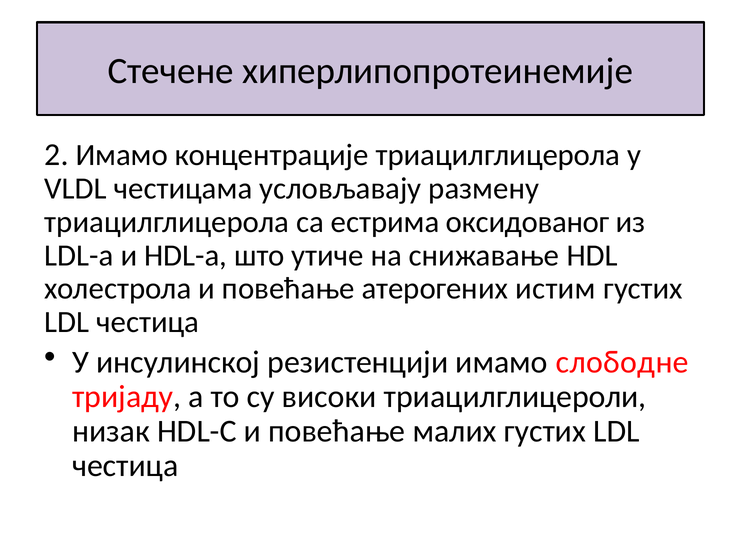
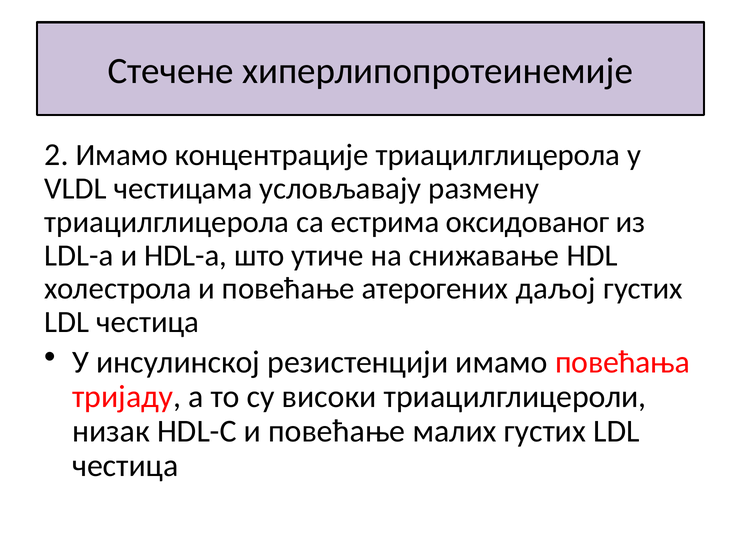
истим: истим -> даљој
слободне: слободне -> повећања
